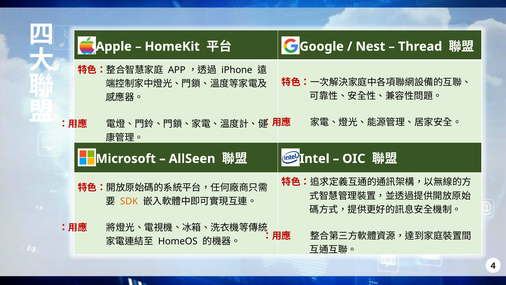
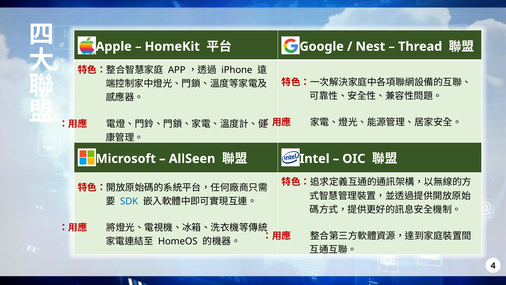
SDK colour: orange -> blue
